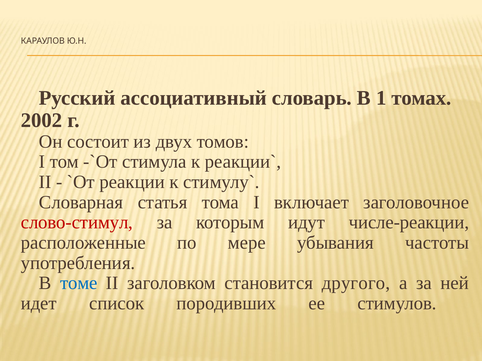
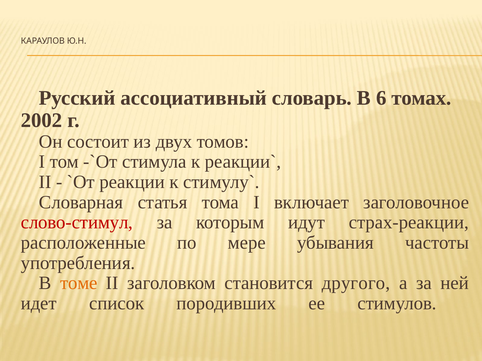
1: 1 -> 6
числе-реакции: числе-реакции -> страх-реакции
томе colour: blue -> orange
